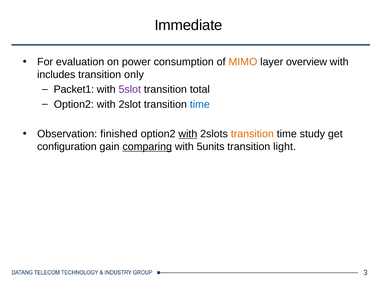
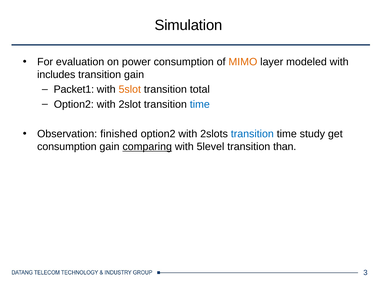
Immediate: Immediate -> Simulation
overview: overview -> modeled
transition only: only -> gain
5slot colour: purple -> orange
with at (188, 134) underline: present -> none
transition at (252, 134) colour: orange -> blue
configuration at (67, 147): configuration -> consumption
5units: 5units -> 5level
light: light -> than
